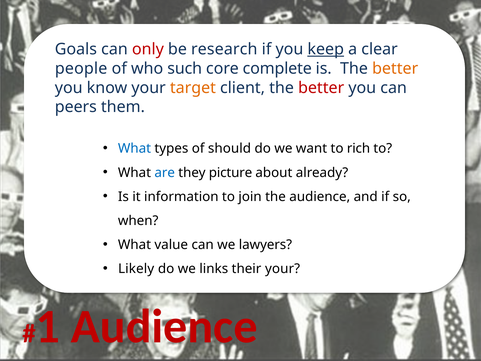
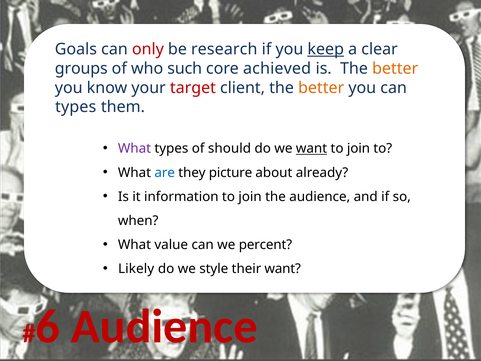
people: people -> groups
complete: complete -> achieved
target colour: orange -> red
better at (321, 88) colour: red -> orange
peers at (76, 107): peers -> types
What at (134, 148) colour: blue -> purple
want at (311, 148) underline: none -> present
rich at (359, 148): rich -> join
lawyers: lawyers -> percent
links: links -> style
their your: your -> want
1: 1 -> 6
